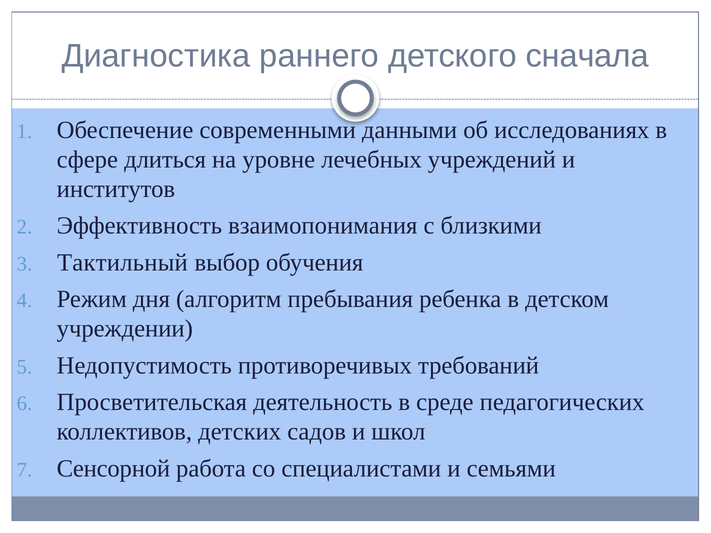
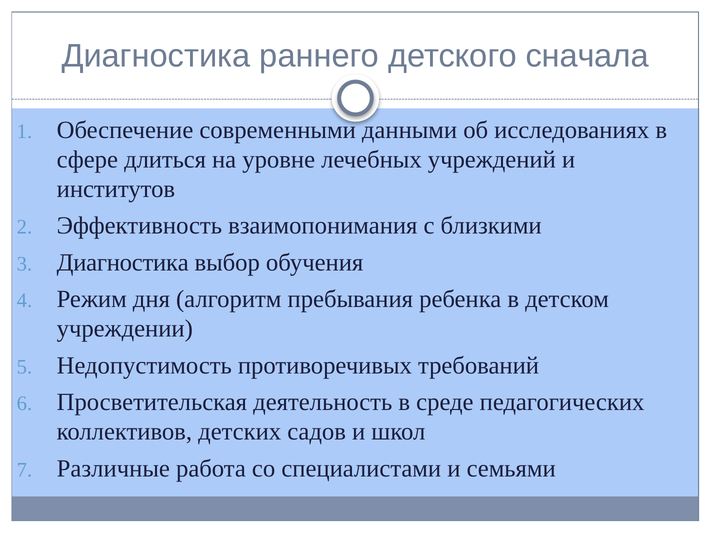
Тактильный at (122, 263): Тактильный -> Диагностика
Сенсорной: Сенсорной -> Различные
